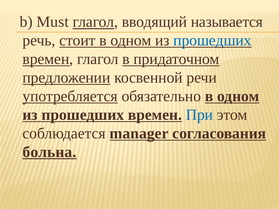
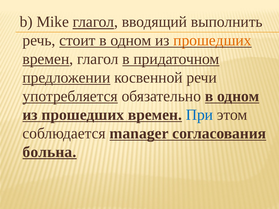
Must: Must -> Mike
называется: называется -> выполнить
прошедших at (212, 41) colour: blue -> orange
